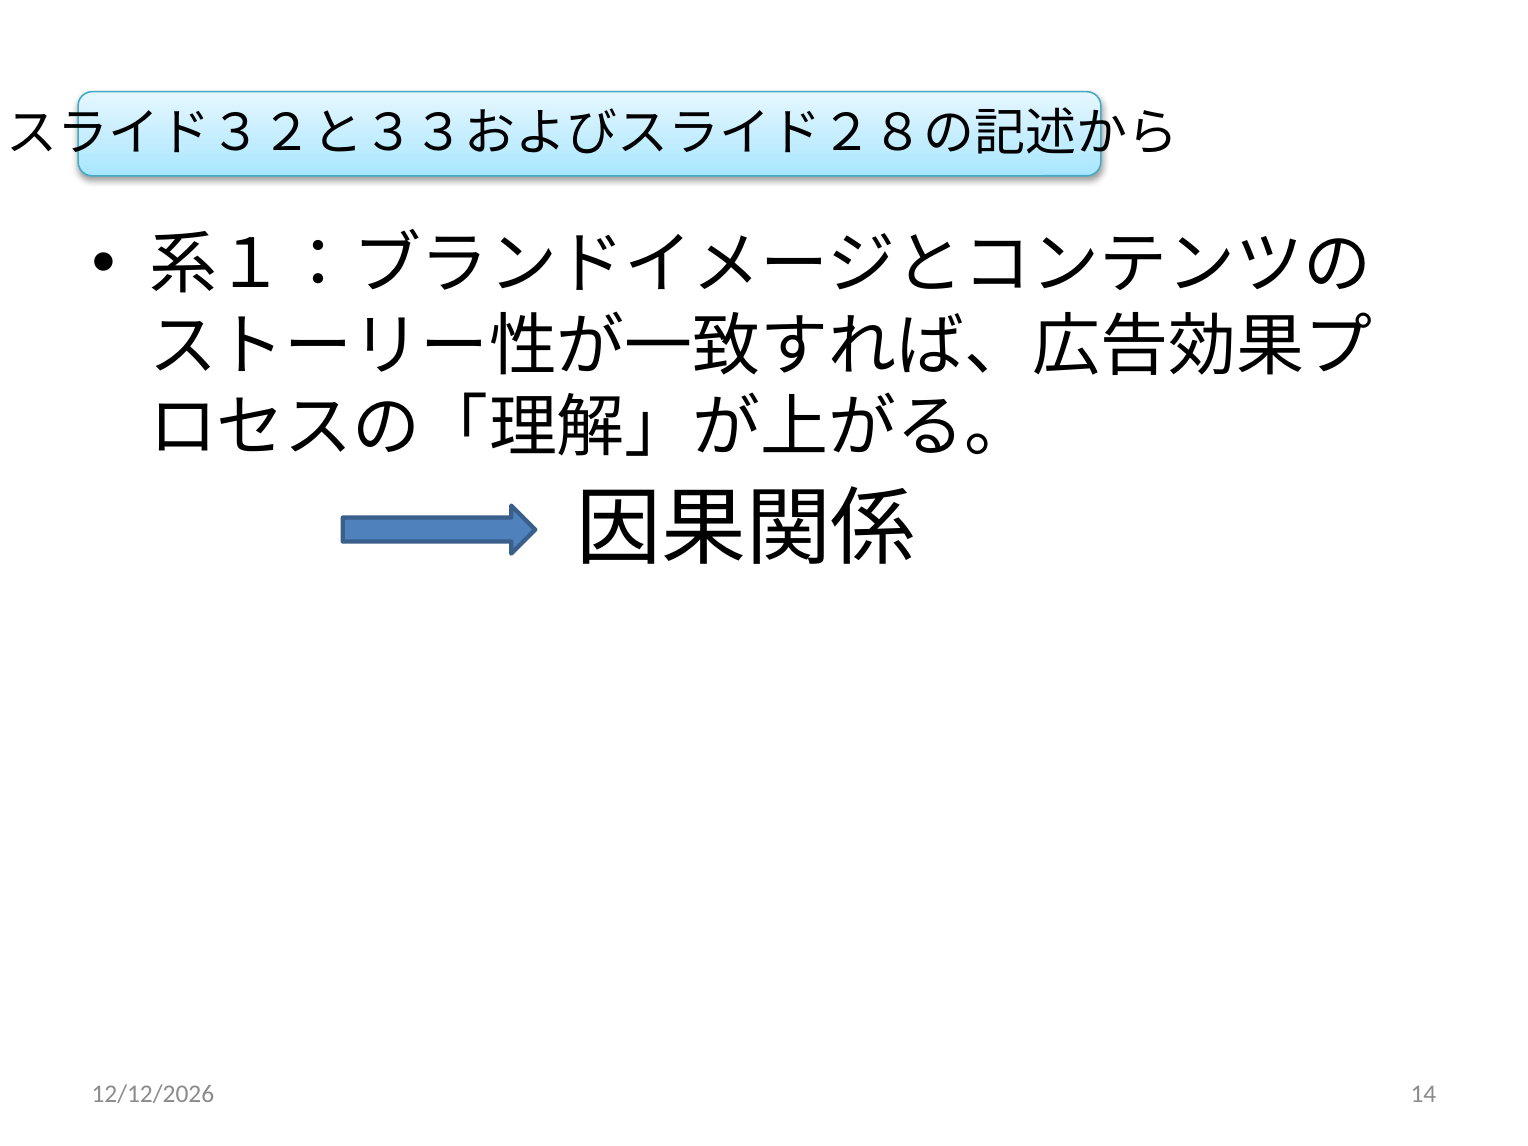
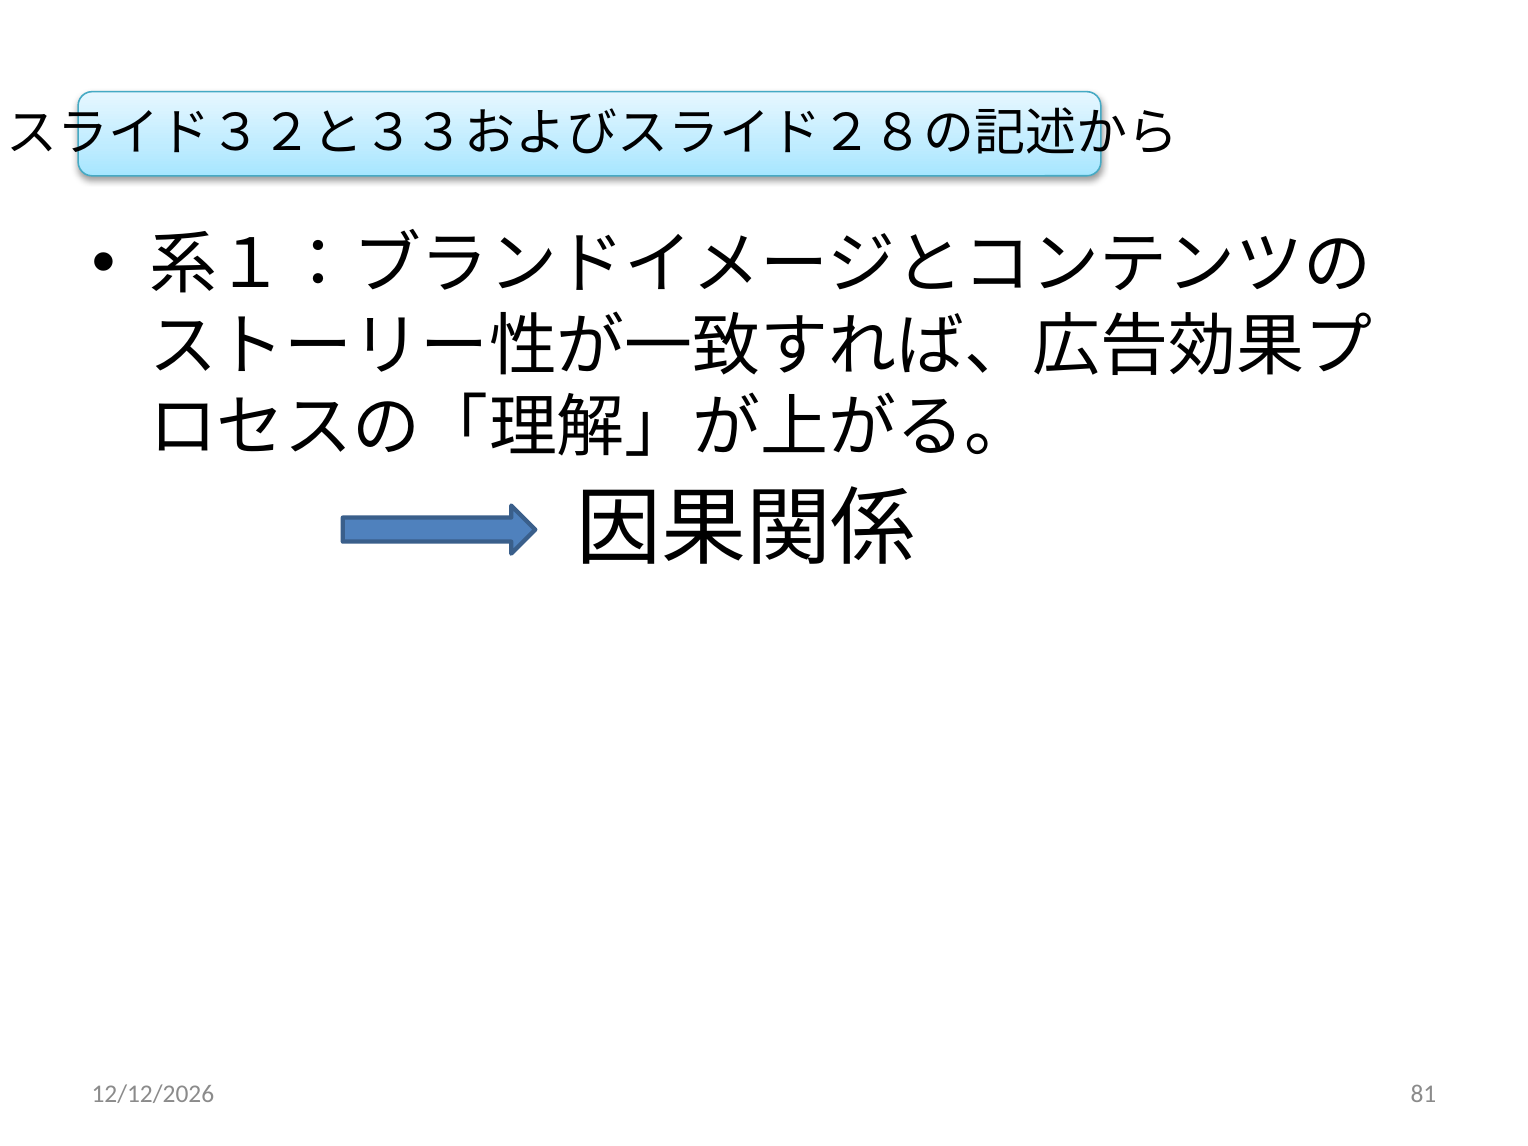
14: 14 -> 81
